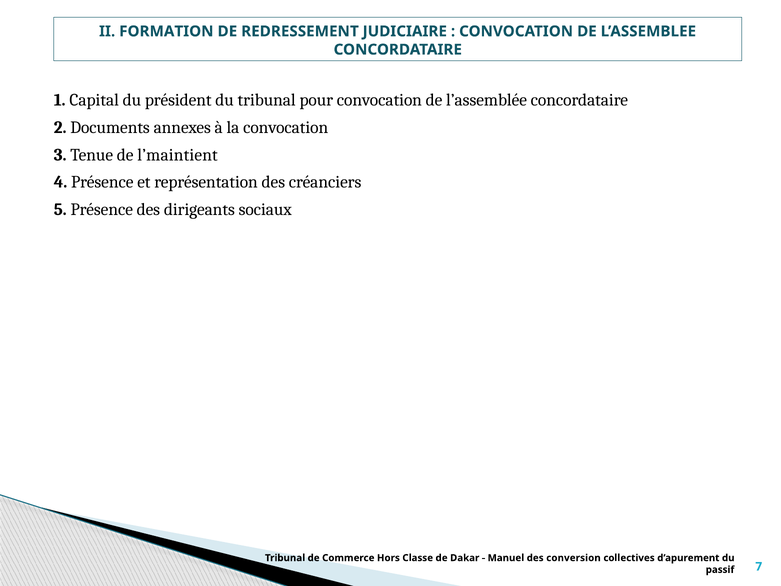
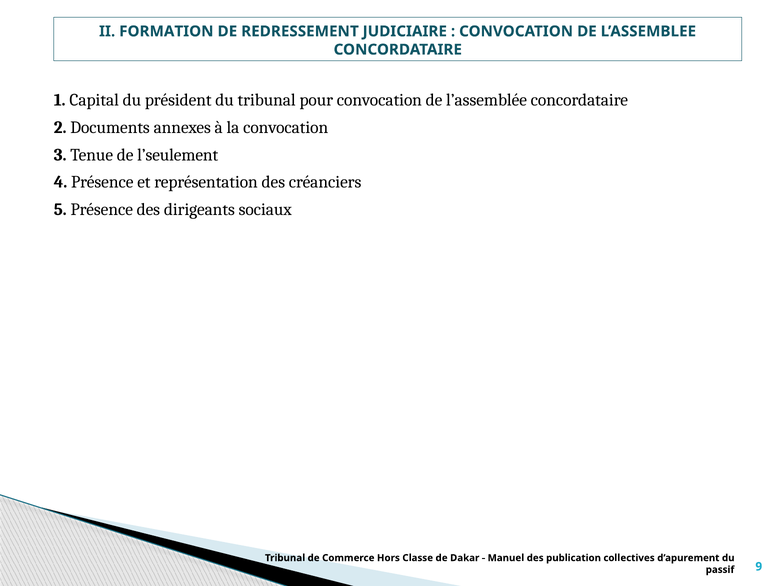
l’maintient: l’maintient -> l’seulement
conversion: conversion -> publication
7: 7 -> 9
